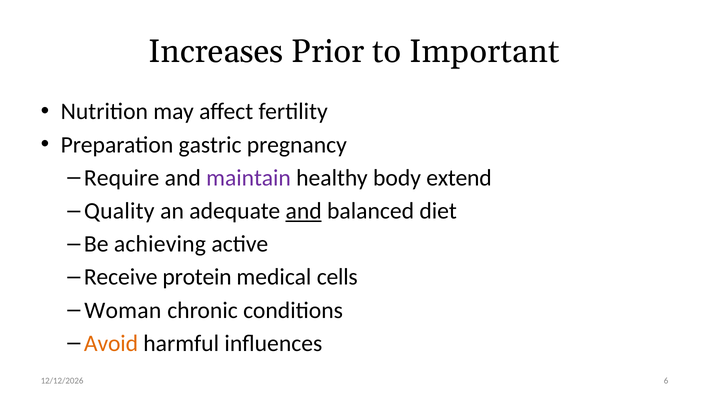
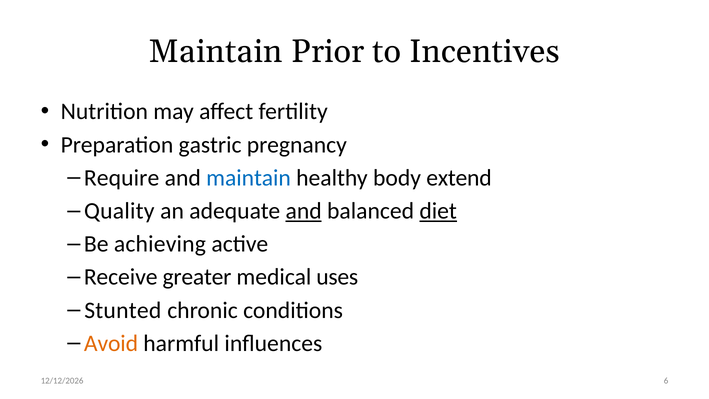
Increases at (216, 51): Increases -> Maintain
Important: Important -> Incentives
maintain at (249, 178) colour: purple -> blue
diet underline: none -> present
protein: protein -> greater
cells: cells -> uses
Woman: Woman -> Stunted
